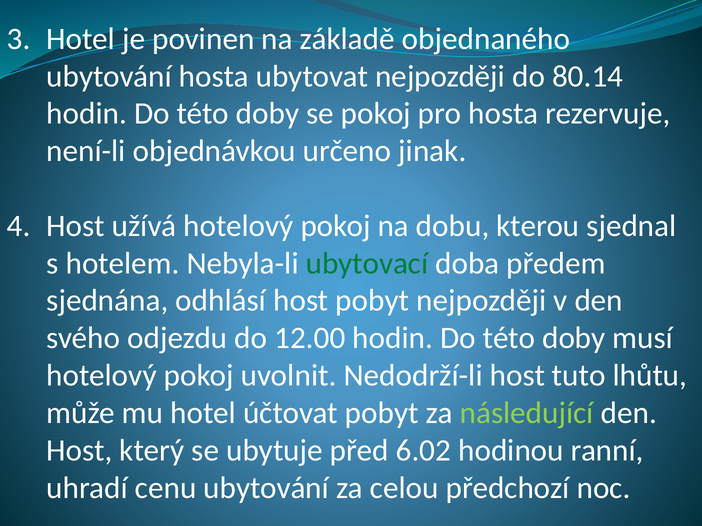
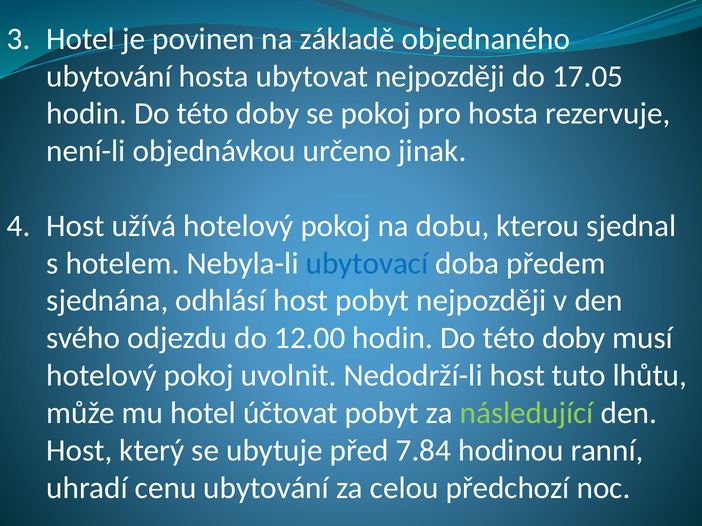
80.14: 80.14 -> 17.05
ubytovací colour: green -> blue
6.02: 6.02 -> 7.84
